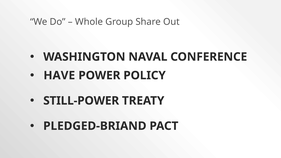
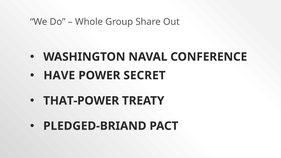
POLICY: POLICY -> SECRET
STILL-POWER: STILL-POWER -> THAT-POWER
